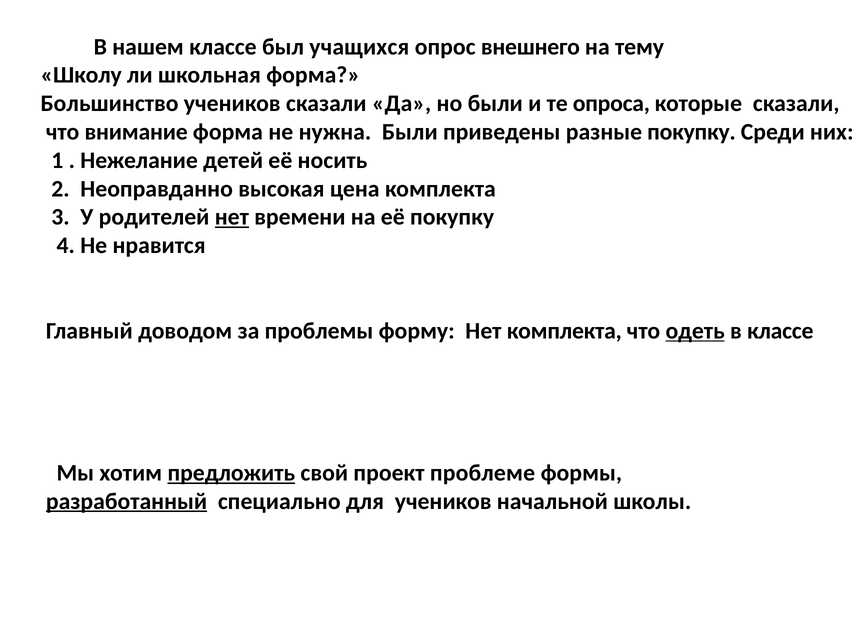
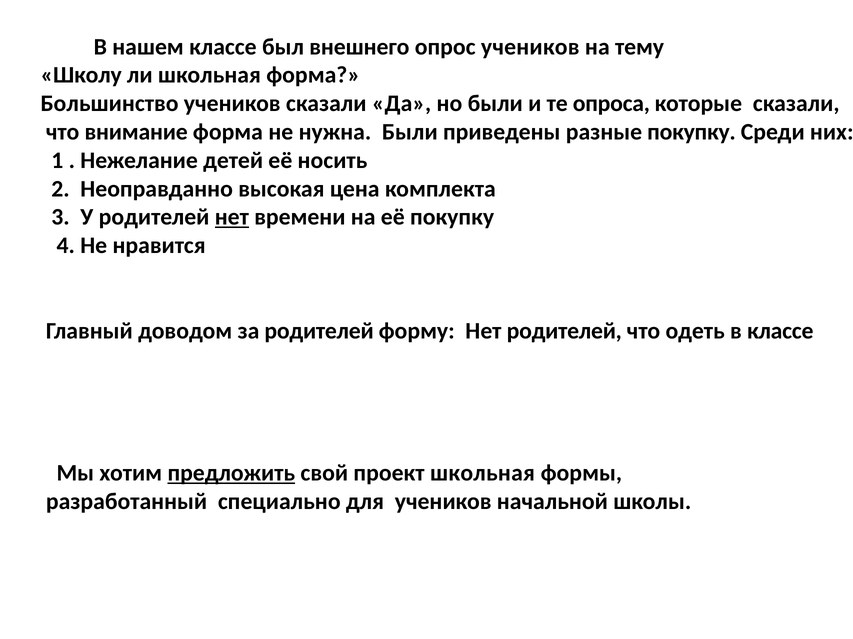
учащихся: учащихся -> внешнего
опрос внешнего: внешнего -> учеников
за проблемы: проблемы -> родителей
Нет комплекта: комплекта -> родителей
одеть underline: present -> none
проект проблеме: проблеме -> школьная
разработанный underline: present -> none
